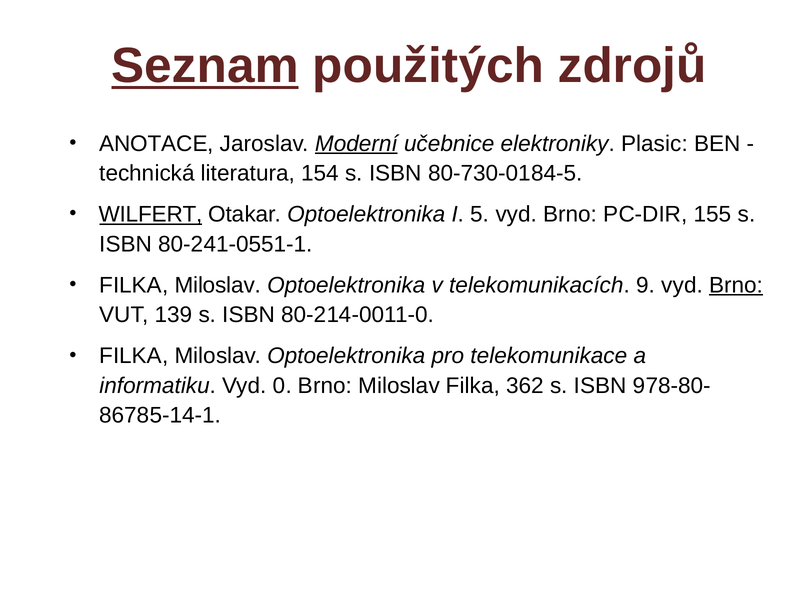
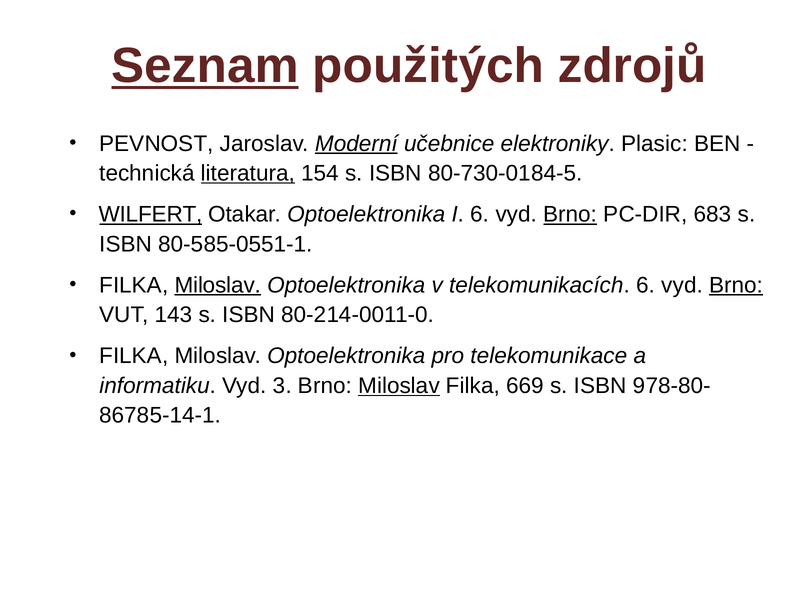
ANOTACE: ANOTACE -> PEVNOST
literatura underline: none -> present
I 5: 5 -> 6
Brno at (570, 214) underline: none -> present
155: 155 -> 683
80-241-0551-1: 80-241-0551-1 -> 80-585-0551-1
Miloslav at (218, 285) underline: none -> present
telekomunikacích 9: 9 -> 6
139: 139 -> 143
0: 0 -> 3
Miloslav at (399, 386) underline: none -> present
362: 362 -> 669
